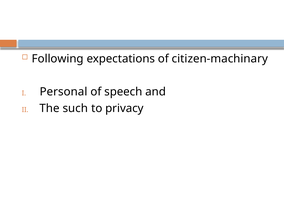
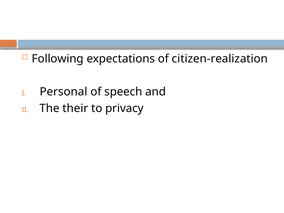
citizen-machinary: citizen-machinary -> citizen-realization
such: such -> their
